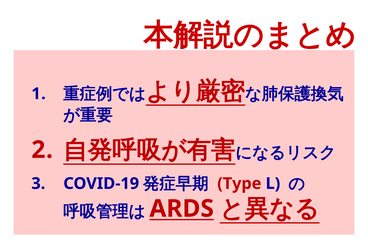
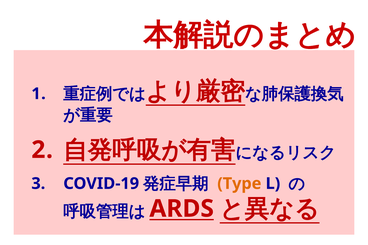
Type colour: red -> orange
